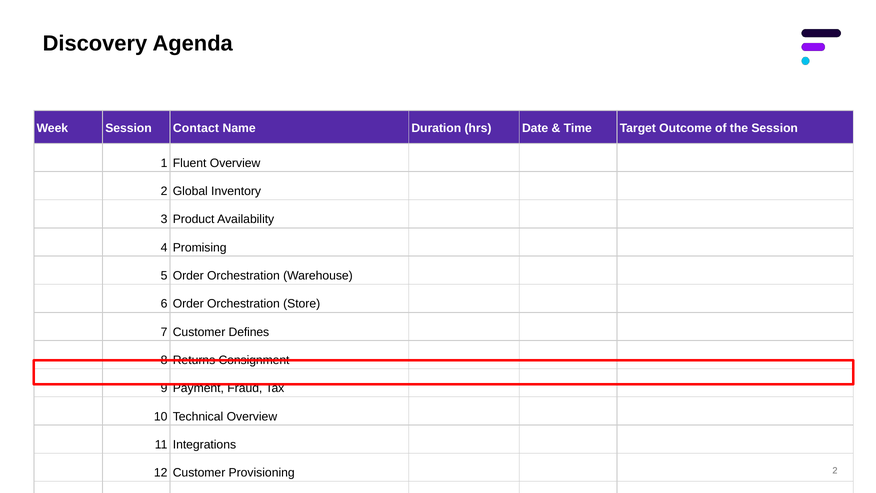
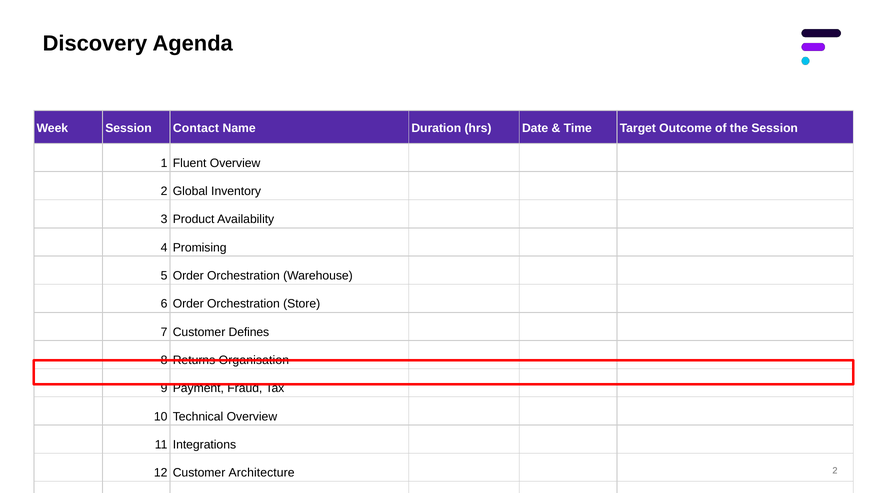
Consignment: Consignment -> Organisation
Provisioning: Provisioning -> Architecture
